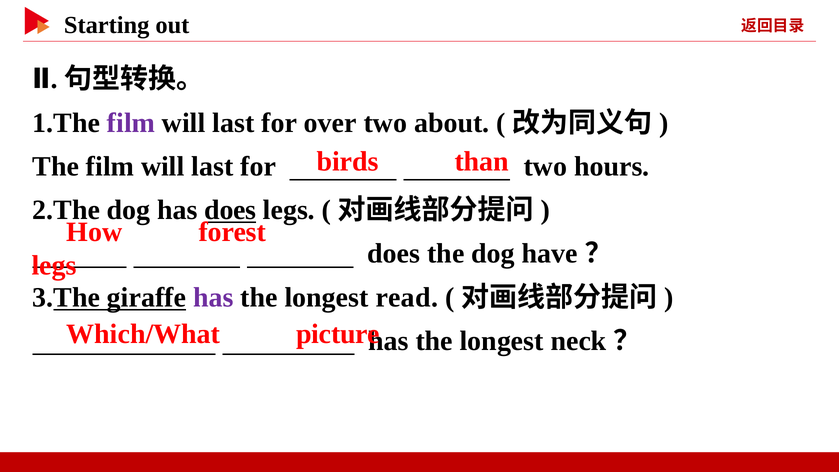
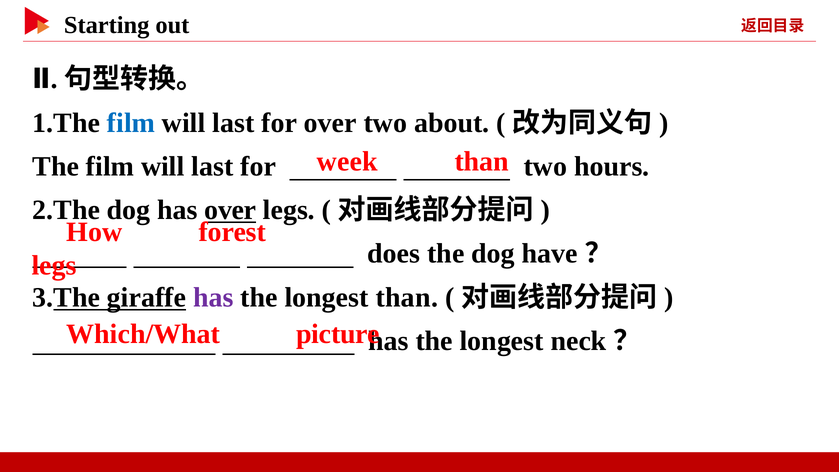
film at (131, 123) colour: purple -> blue
birds: birds -> week
has does: does -> over
longest read: read -> than
